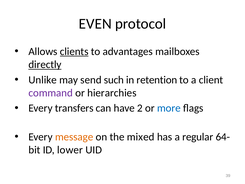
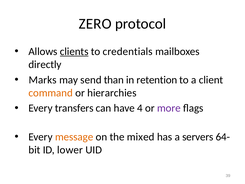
EVEN: EVEN -> ZERO
advantages: advantages -> credentials
directly underline: present -> none
Unlike: Unlike -> Marks
such: such -> than
command colour: purple -> orange
2: 2 -> 4
more colour: blue -> purple
regular: regular -> servers
